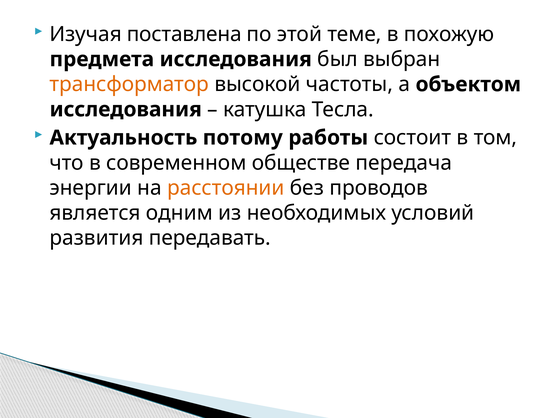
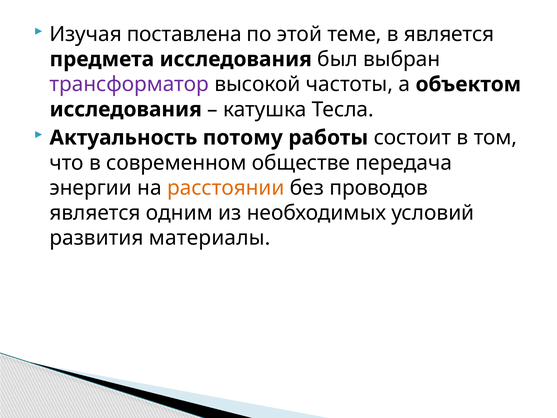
в похожую: похожую -> является
трансформатор colour: orange -> purple
передавать: передавать -> материалы
